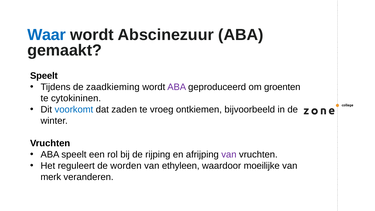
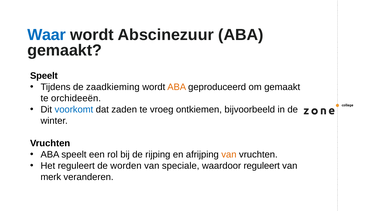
ABA at (177, 87) colour: purple -> orange
om groenten: groenten -> gemaakt
cytokininen: cytokininen -> orchideeën
van at (229, 154) colour: purple -> orange
ethyleen: ethyleen -> speciale
waardoor moeilijke: moeilijke -> reguleert
